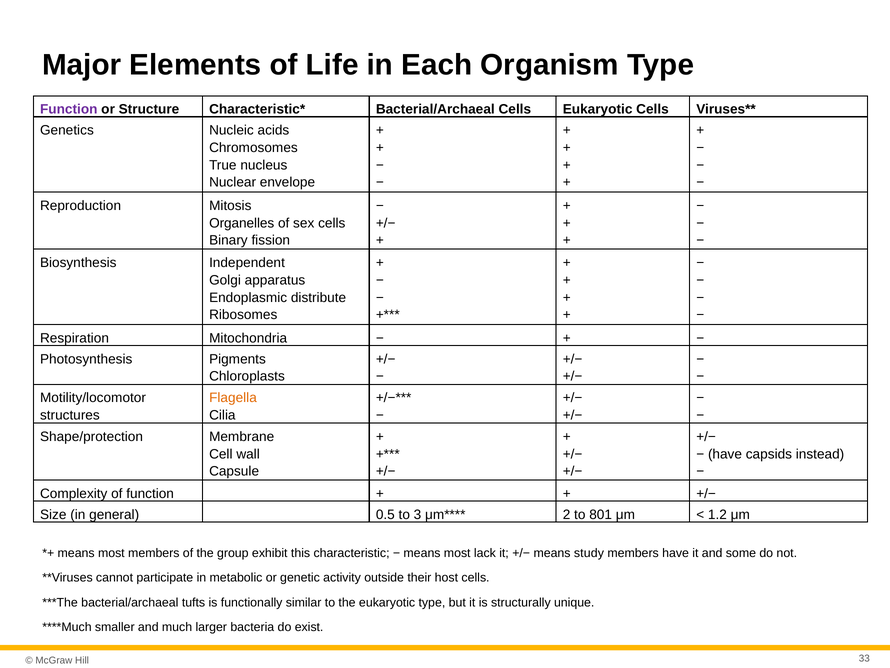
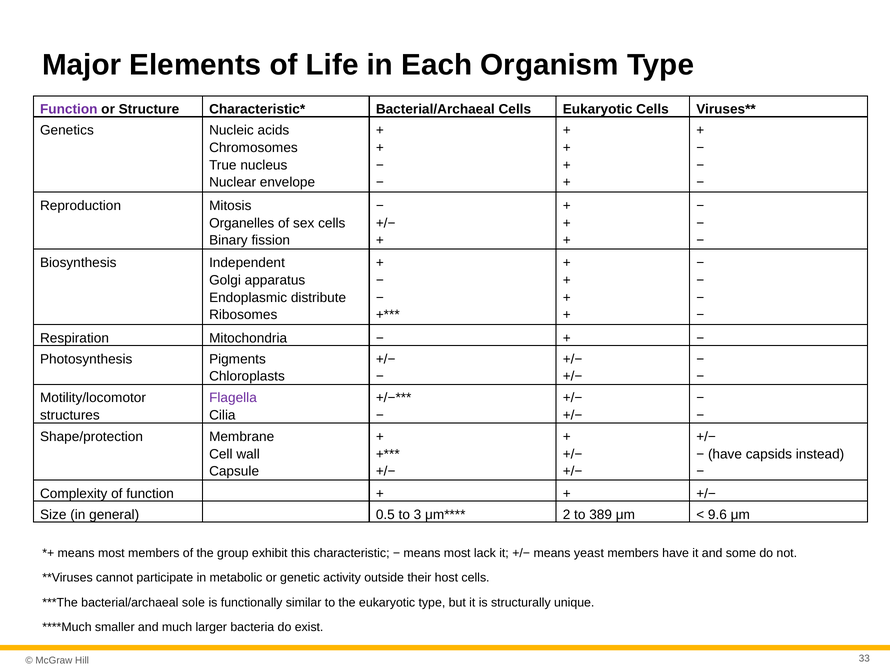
Flagella colour: orange -> purple
801: 801 -> 389
1.2: 1.2 -> 9.6
study: study -> yeast
tufts: tufts -> sole
